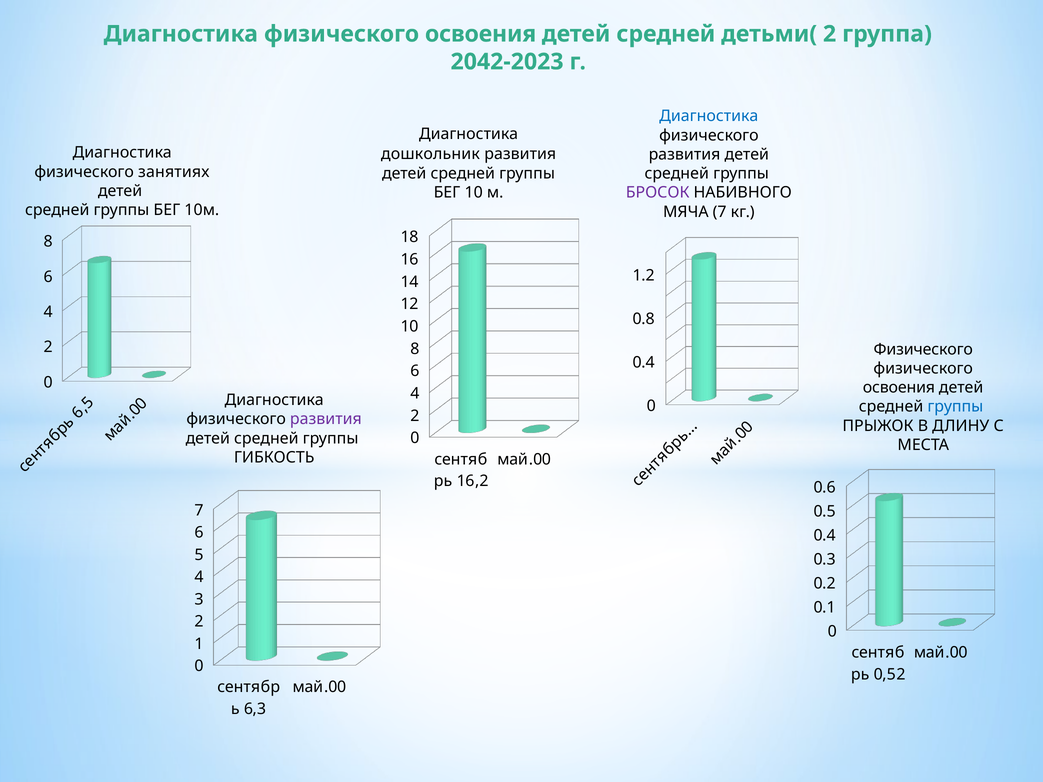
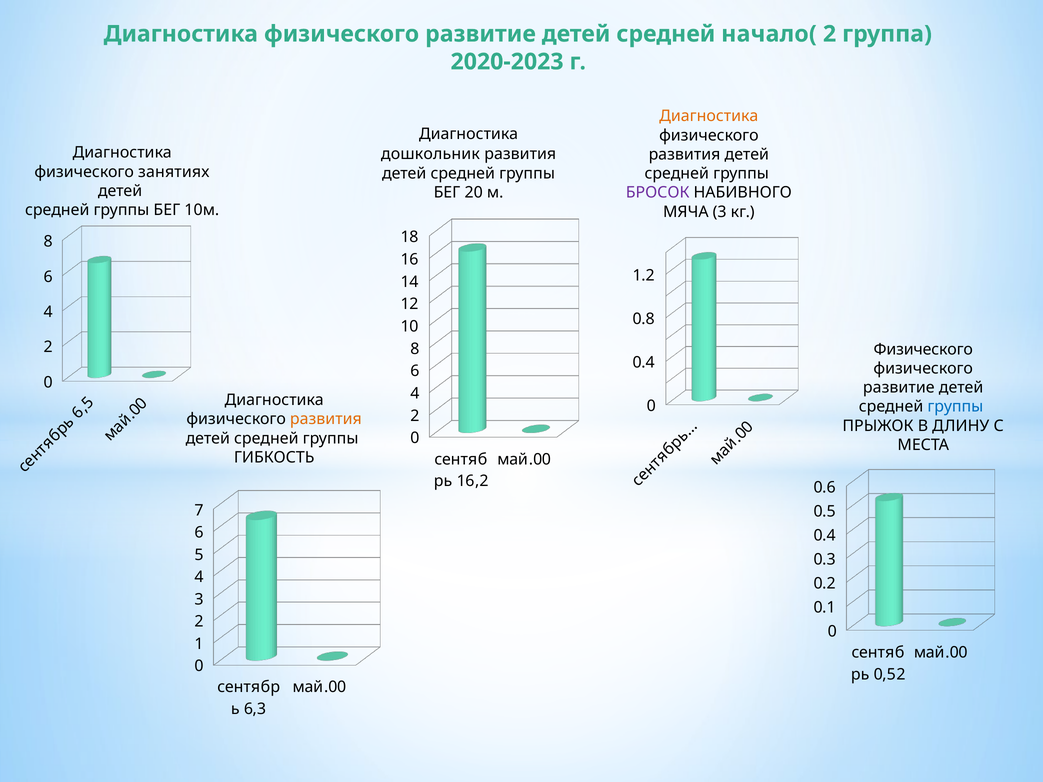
Диагностика физического освоения: освоения -> развитие
детьми(: детьми( -> начало(
2042-2023: 2042-2023 -> 2020-2023
Диагностика at (709, 116) colour: blue -> orange
БЕГ 10: 10 -> 20
МЯЧА 7: 7 -> 3
освоения at (899, 388): освоения -> развитие
развития at (326, 419) colour: purple -> orange
